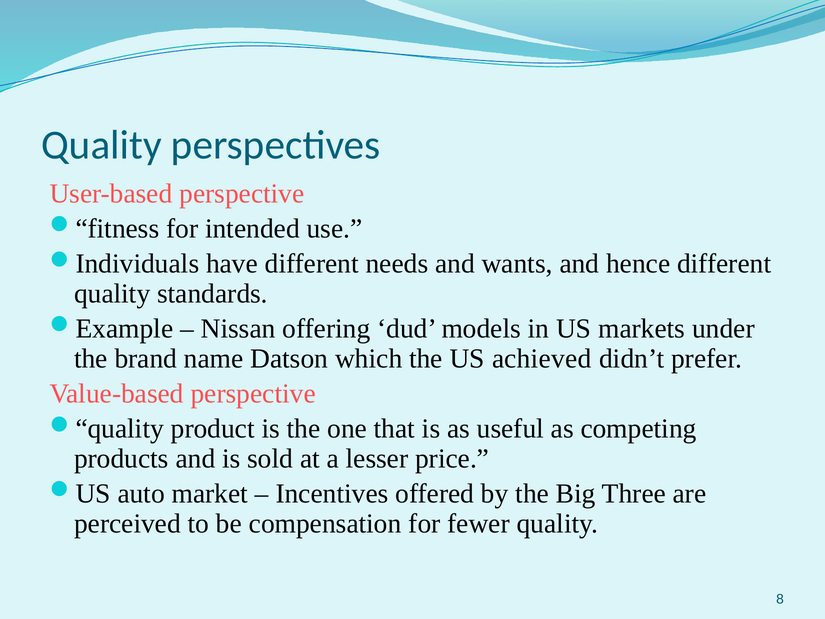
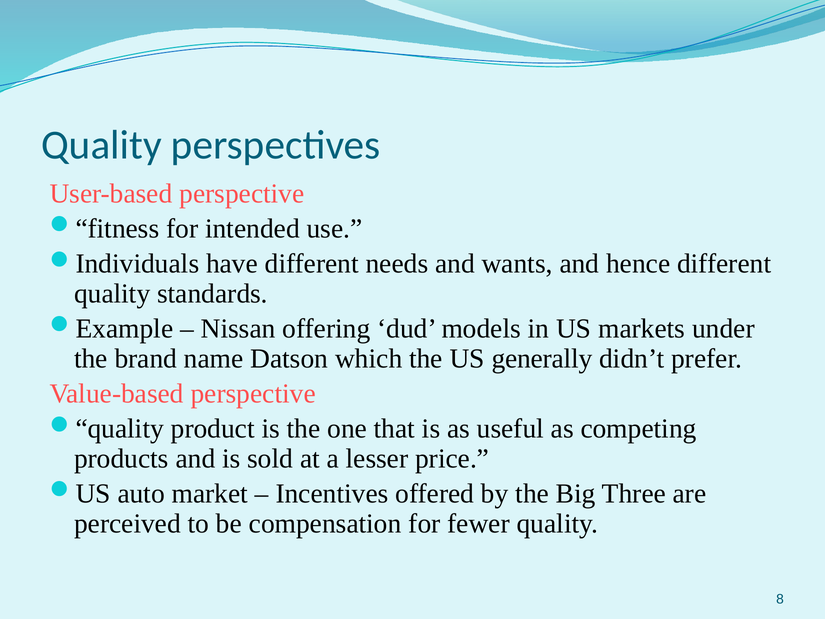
achieved: achieved -> generally
